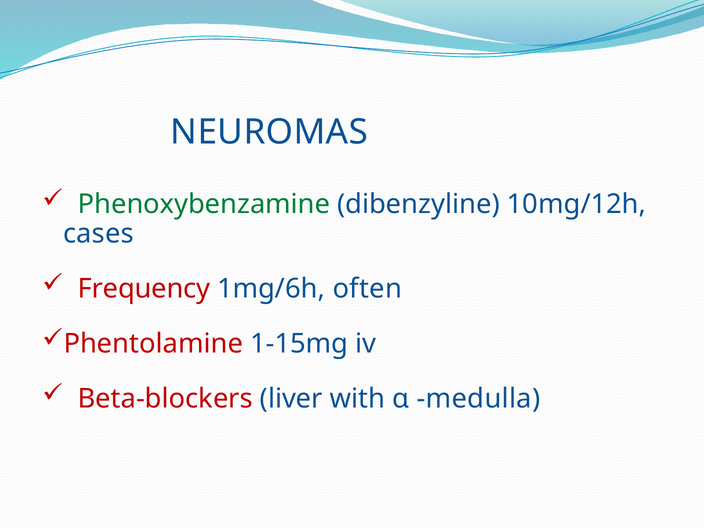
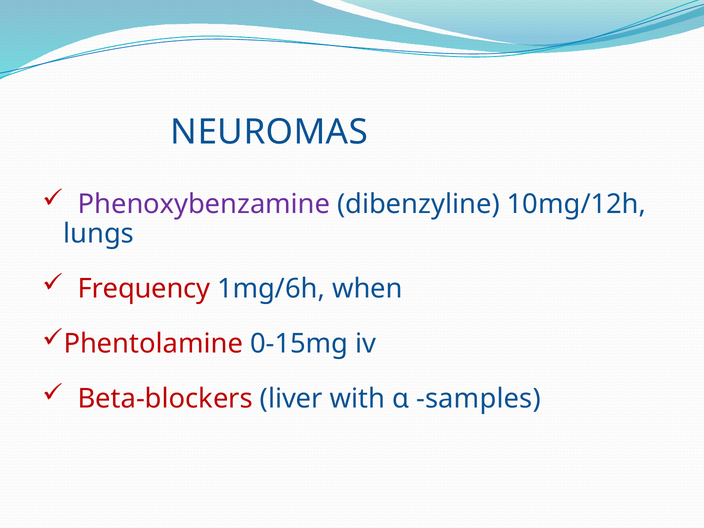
Phenoxybenzamine colour: green -> purple
cases: cases -> lungs
often: often -> when
1-15mg: 1-15mg -> 0-15mg
medulla: medulla -> samples
